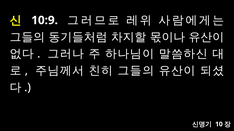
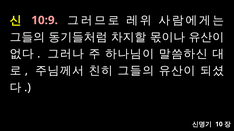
10:9 colour: white -> pink
